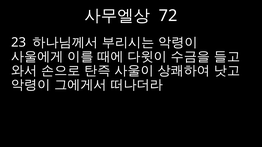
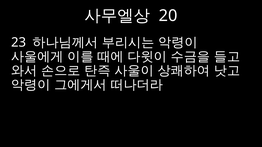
72: 72 -> 20
